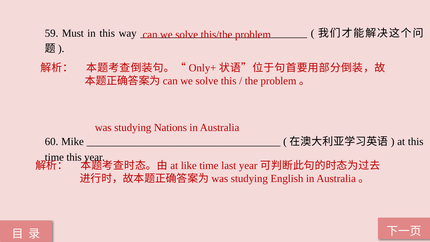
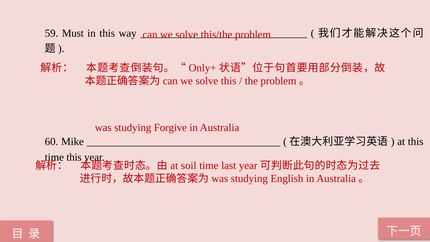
Nations: Nations -> Forgive
like: like -> soil
